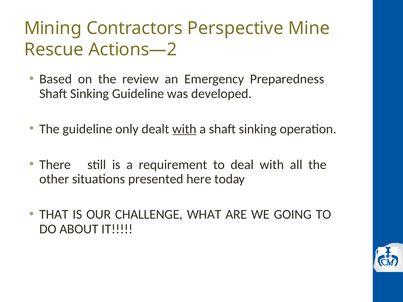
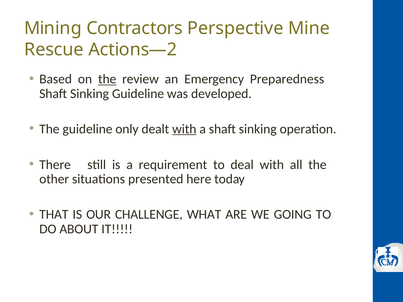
the at (107, 79) underline: none -> present
